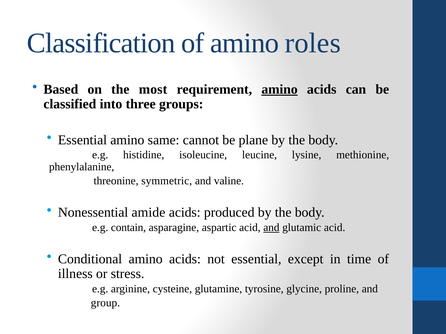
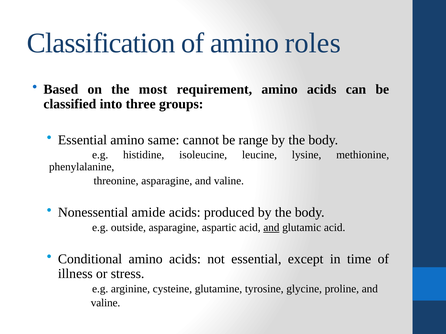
amino at (280, 89) underline: present -> none
plane: plane -> range
threonine symmetric: symmetric -> asparagine
contain: contain -> outside
group at (105, 303): group -> valine
